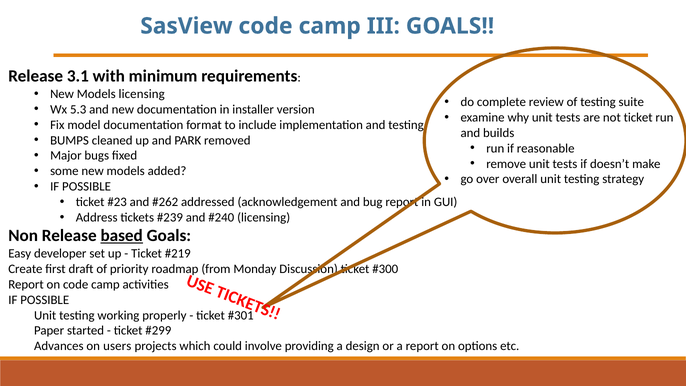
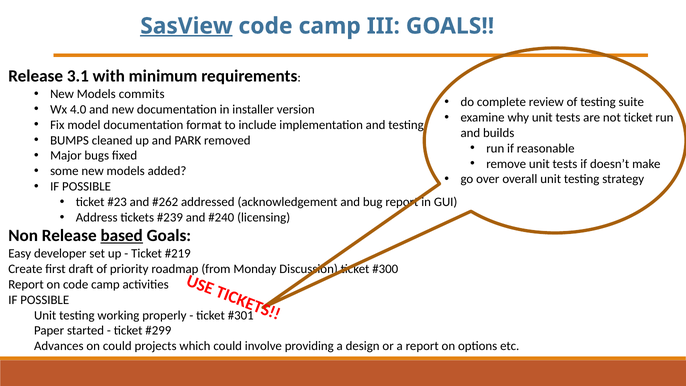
SasView underline: none -> present
Models licensing: licensing -> commits
5.3: 5.3 -> 4.0
on users: users -> could
